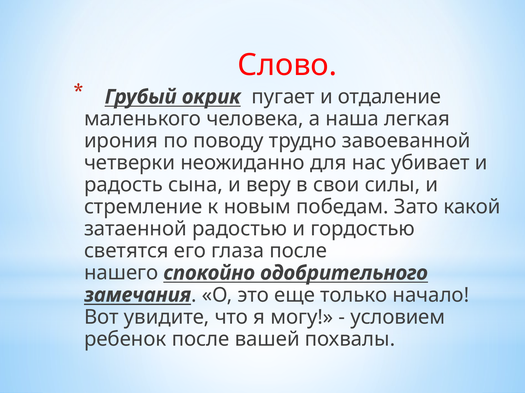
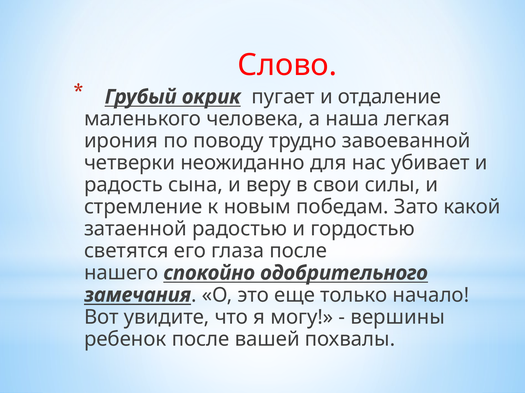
условием: условием -> вершины
